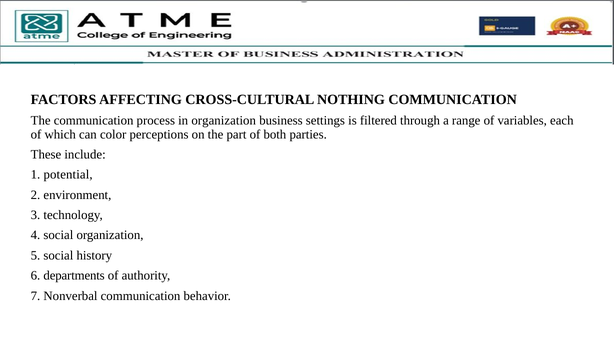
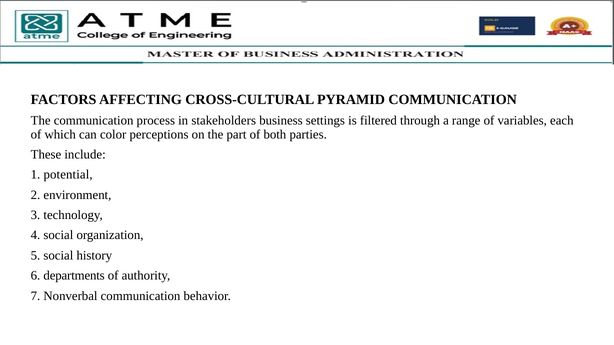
NOTHING: NOTHING -> PYRAMID
in organization: organization -> stakeholders
